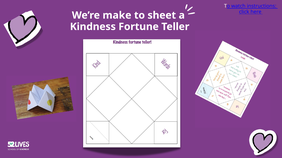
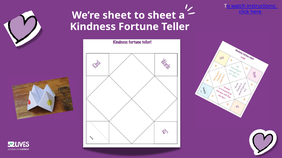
We’re make: make -> sheet
